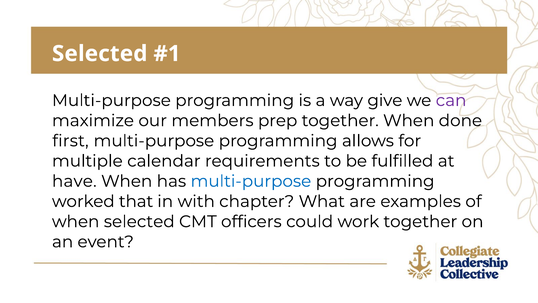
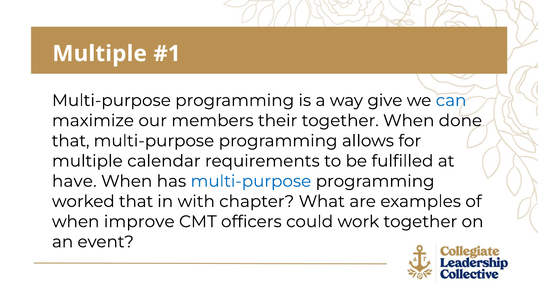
Selected at (100, 54): Selected -> Multiple
can colour: purple -> blue
prep: prep -> their
first at (70, 141): first -> that
when selected: selected -> improve
